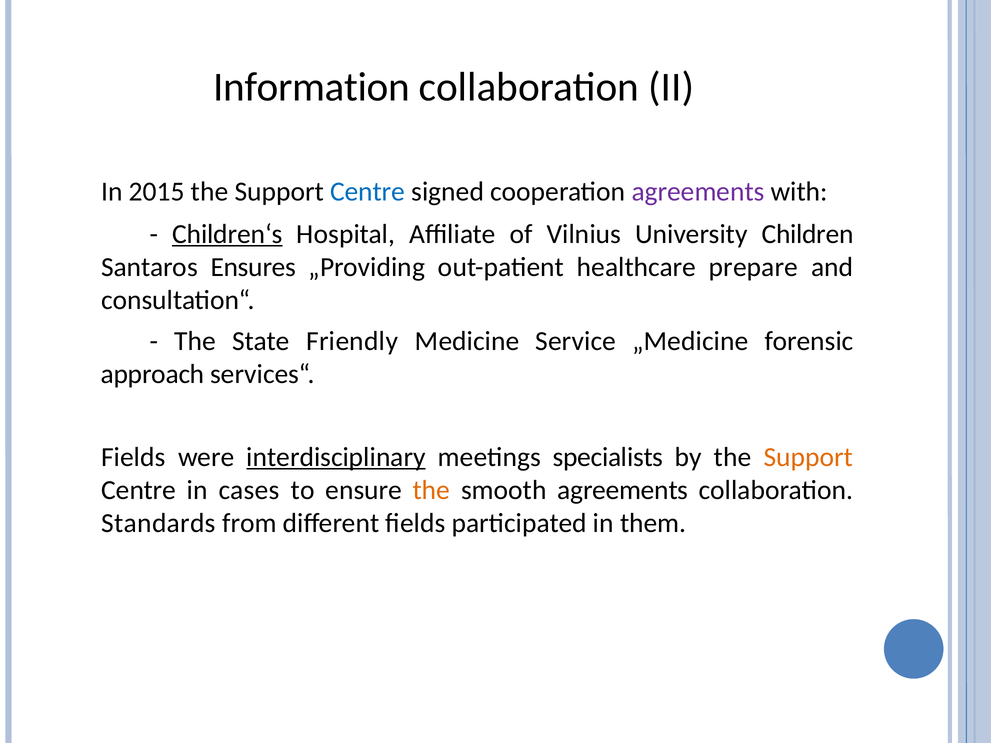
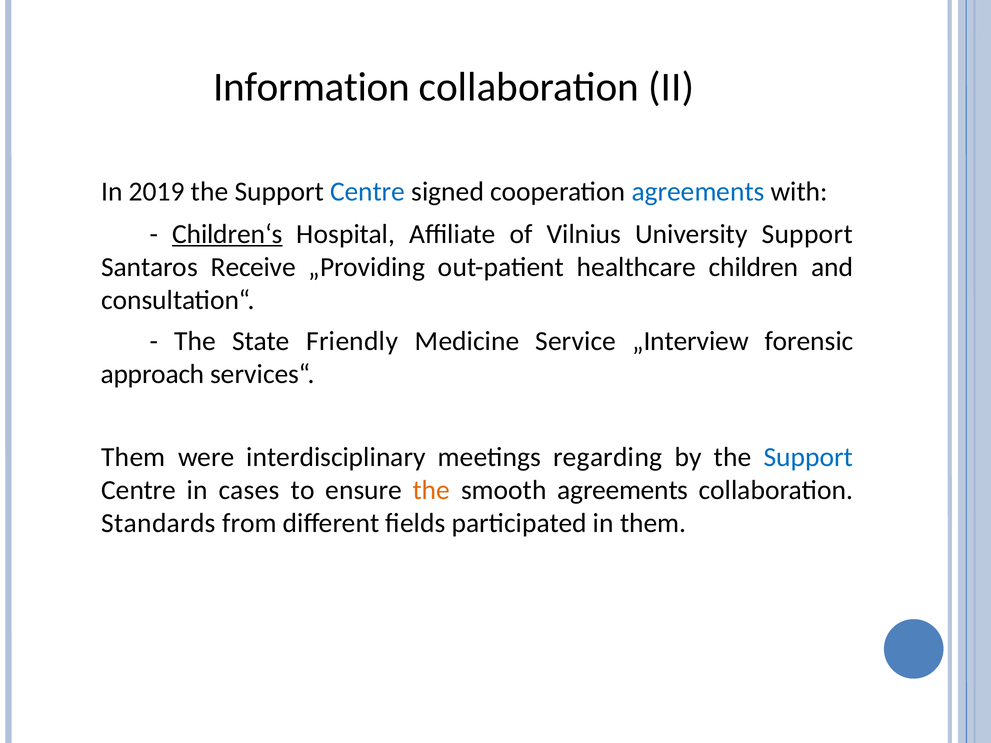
2015: 2015 -> 2019
agreements at (698, 192) colour: purple -> blue
University Children: Children -> Support
Ensures: Ensures -> Receive
prepare: prepare -> children
„Medicine: „Medicine -> „Interview
Fields at (133, 457): Fields -> Them
interdisciplinary underline: present -> none
specialists: specialists -> regarding
Support at (808, 457) colour: orange -> blue
